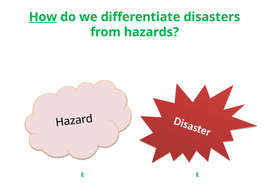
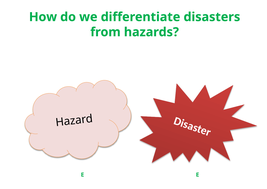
How underline: present -> none
